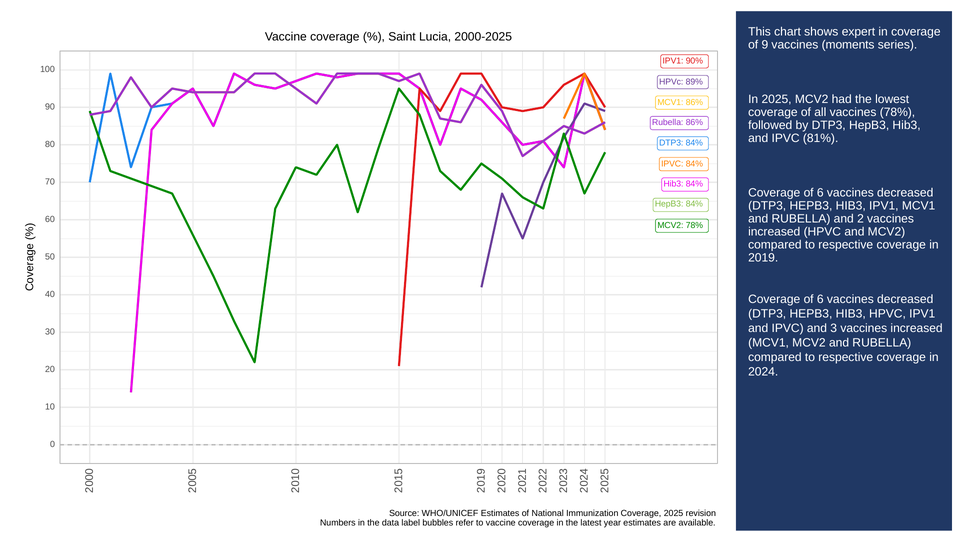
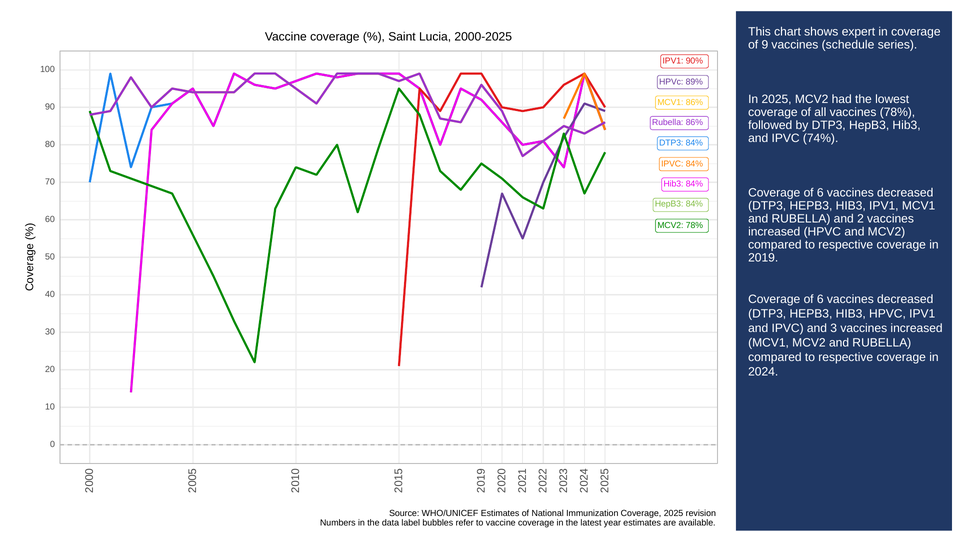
moments: moments -> schedule
81%: 81% -> 74%
